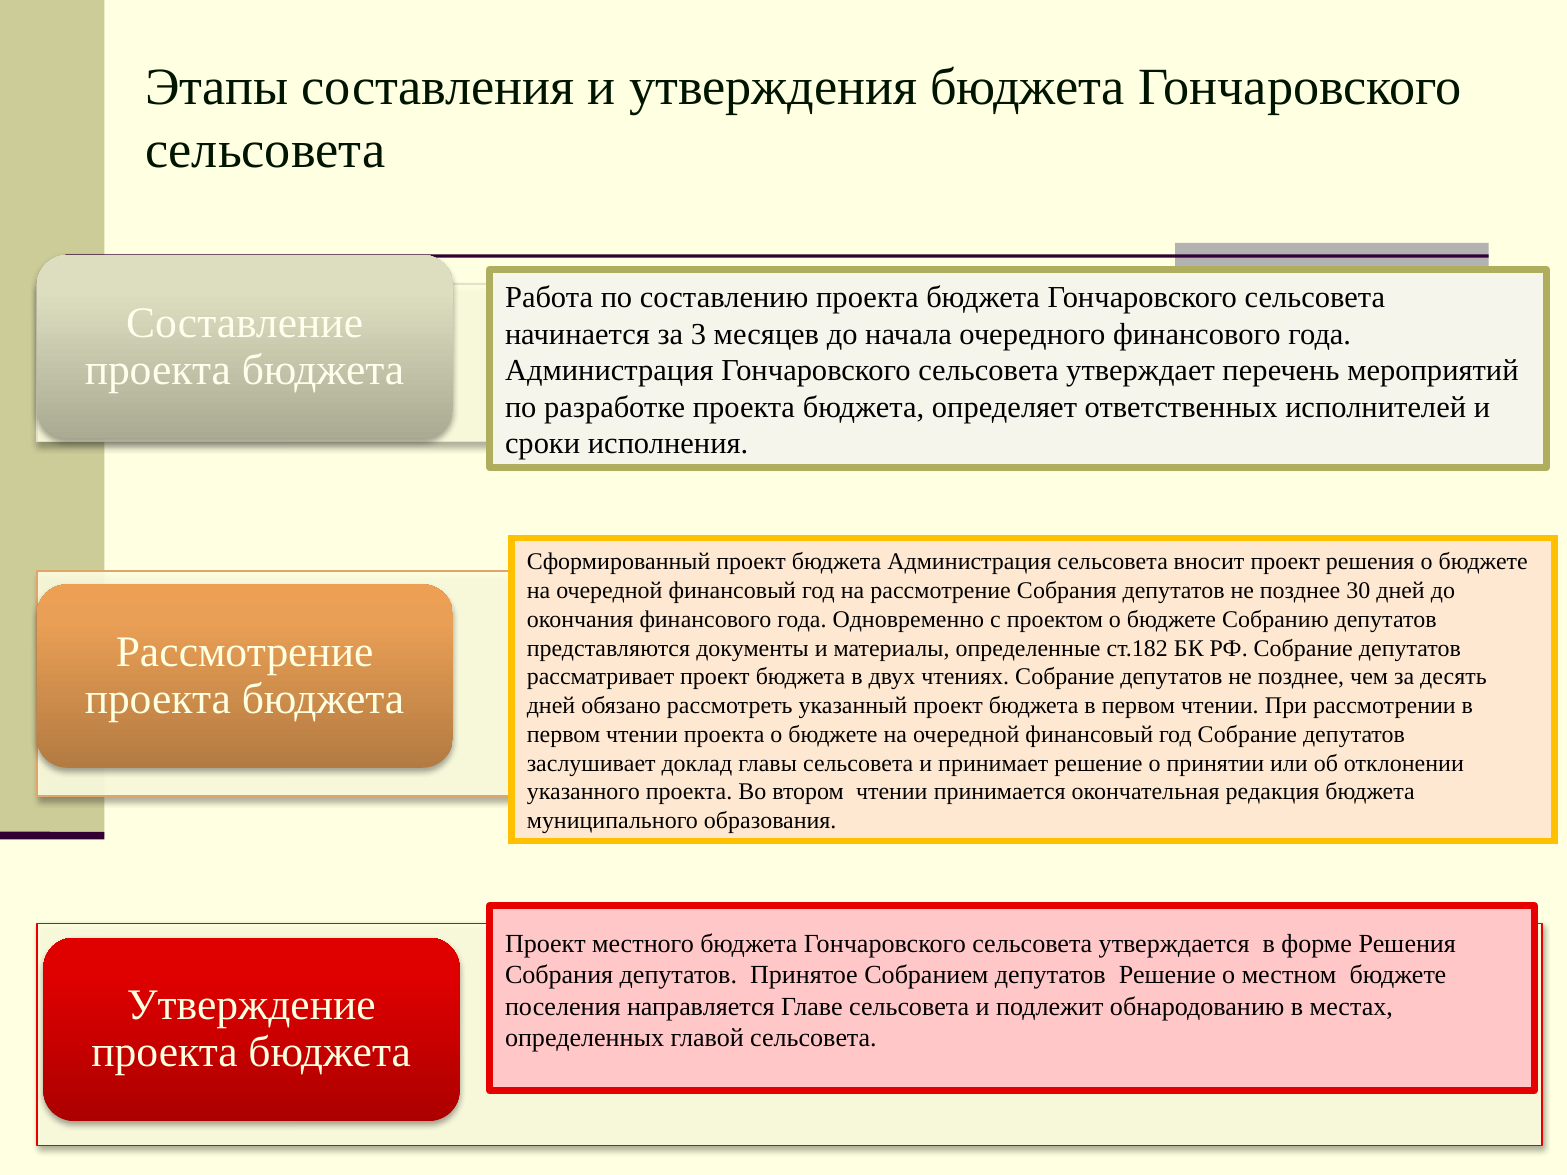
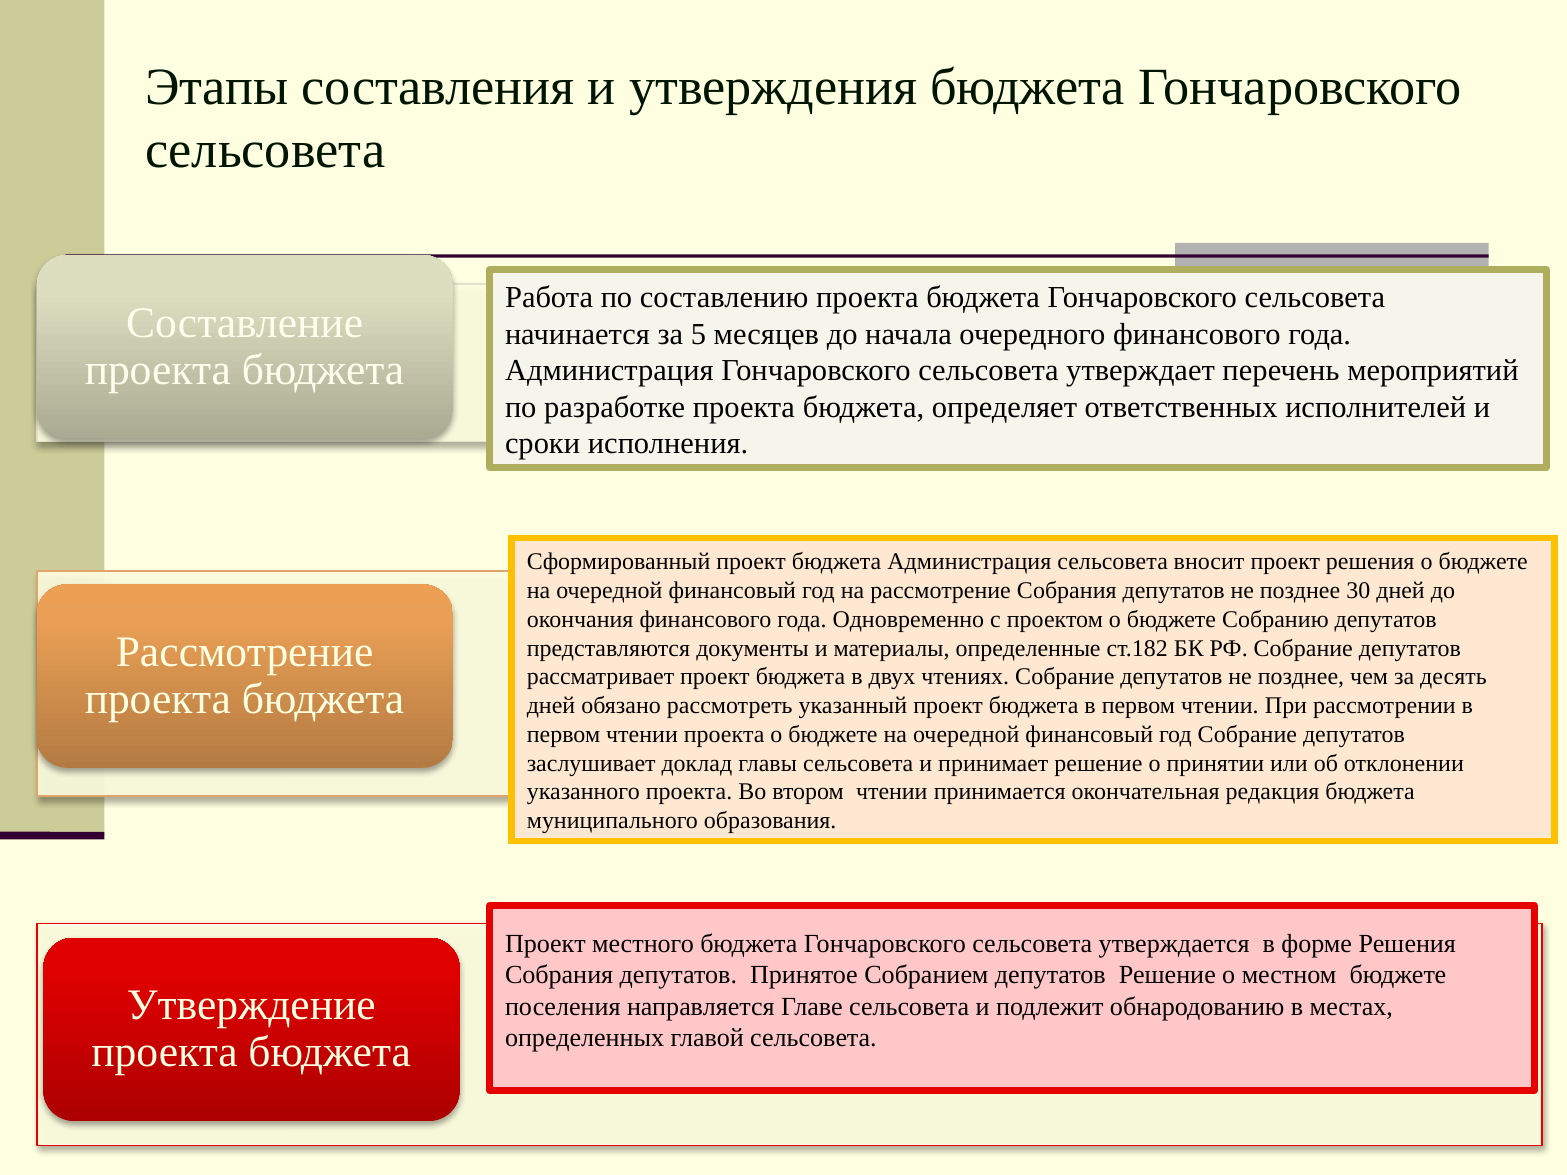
3: 3 -> 5
